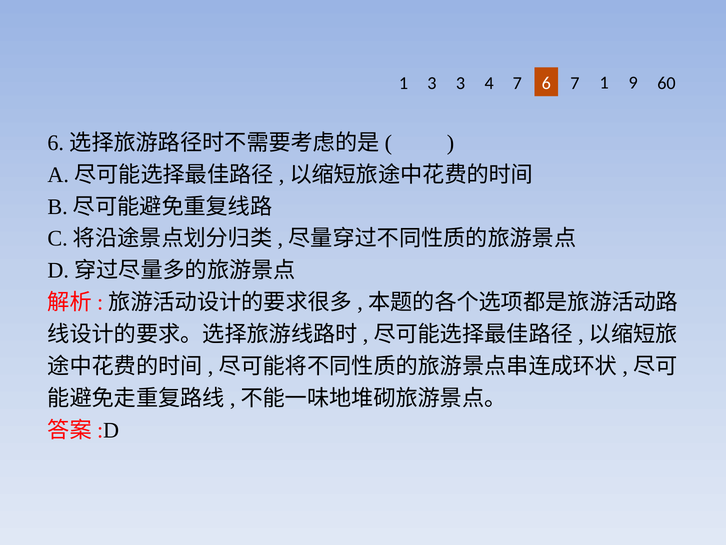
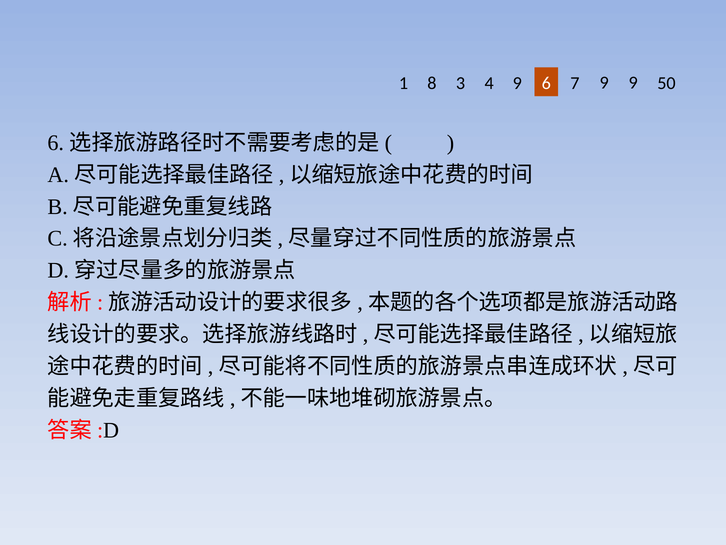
1 3: 3 -> 8
4 7: 7 -> 9
7 1: 1 -> 9
60: 60 -> 50
